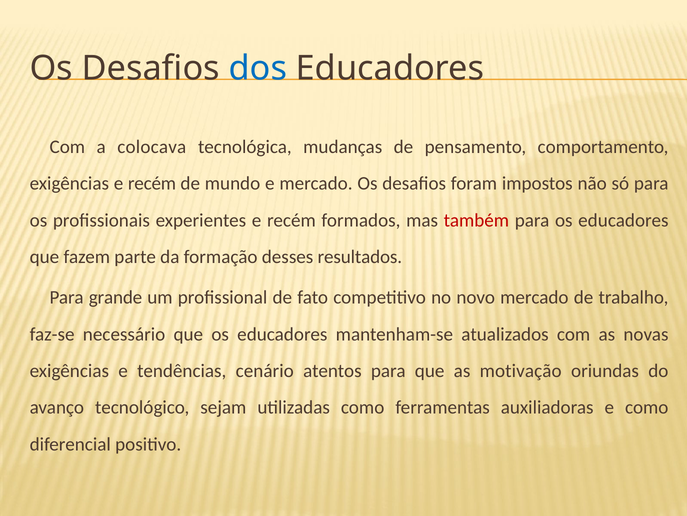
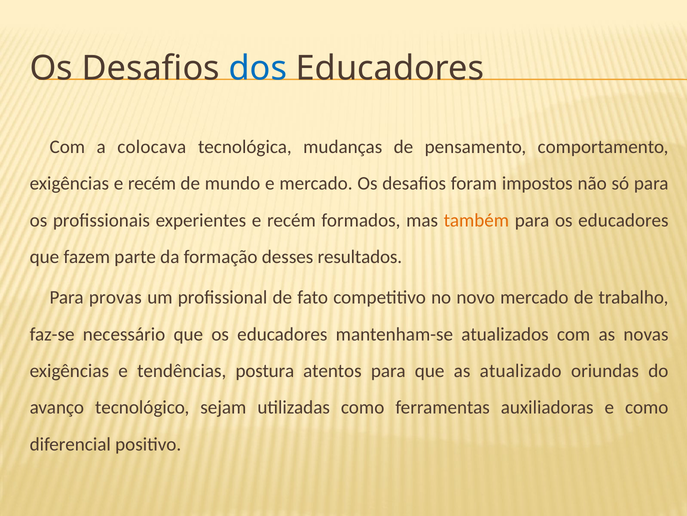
também colour: red -> orange
grande: grande -> provas
cenário: cenário -> postura
motivação: motivação -> atualizado
